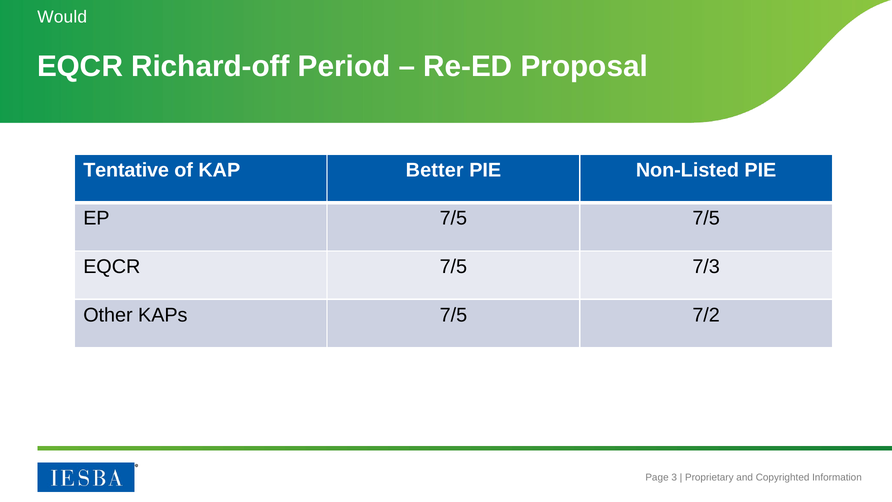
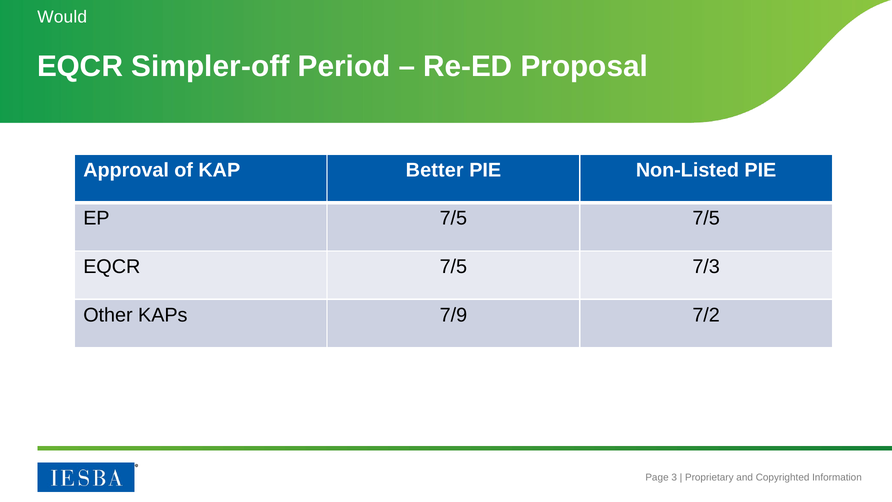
Richard-off: Richard-off -> Simpler-off
Tentative: Tentative -> Approval
KAPs 7/5: 7/5 -> 7/9
